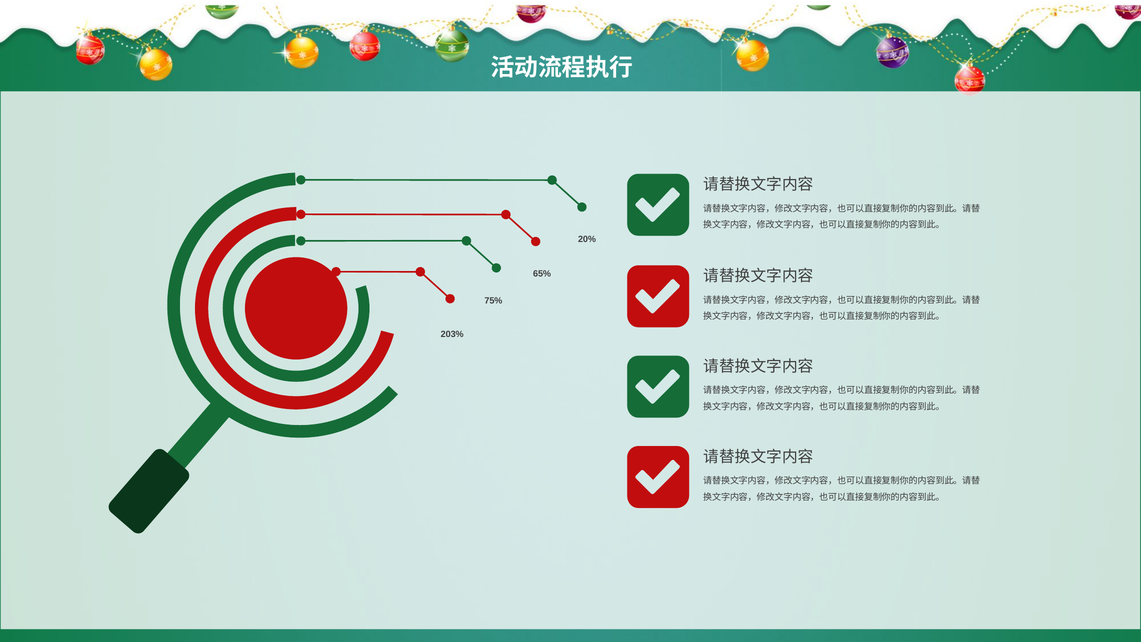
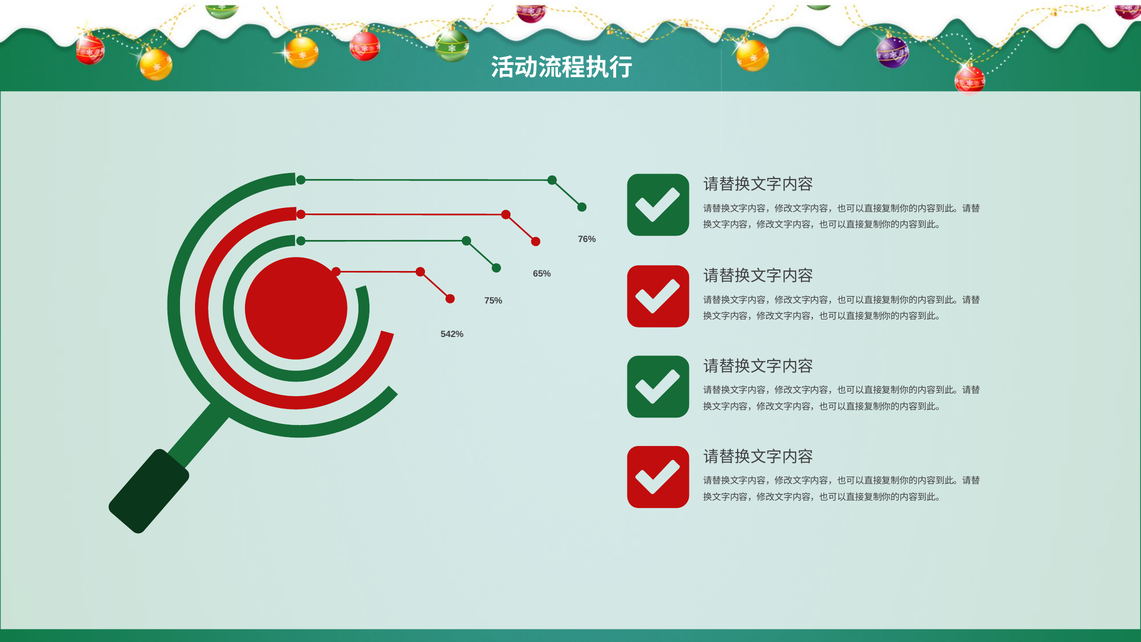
20%: 20% -> 76%
203%: 203% -> 542%
